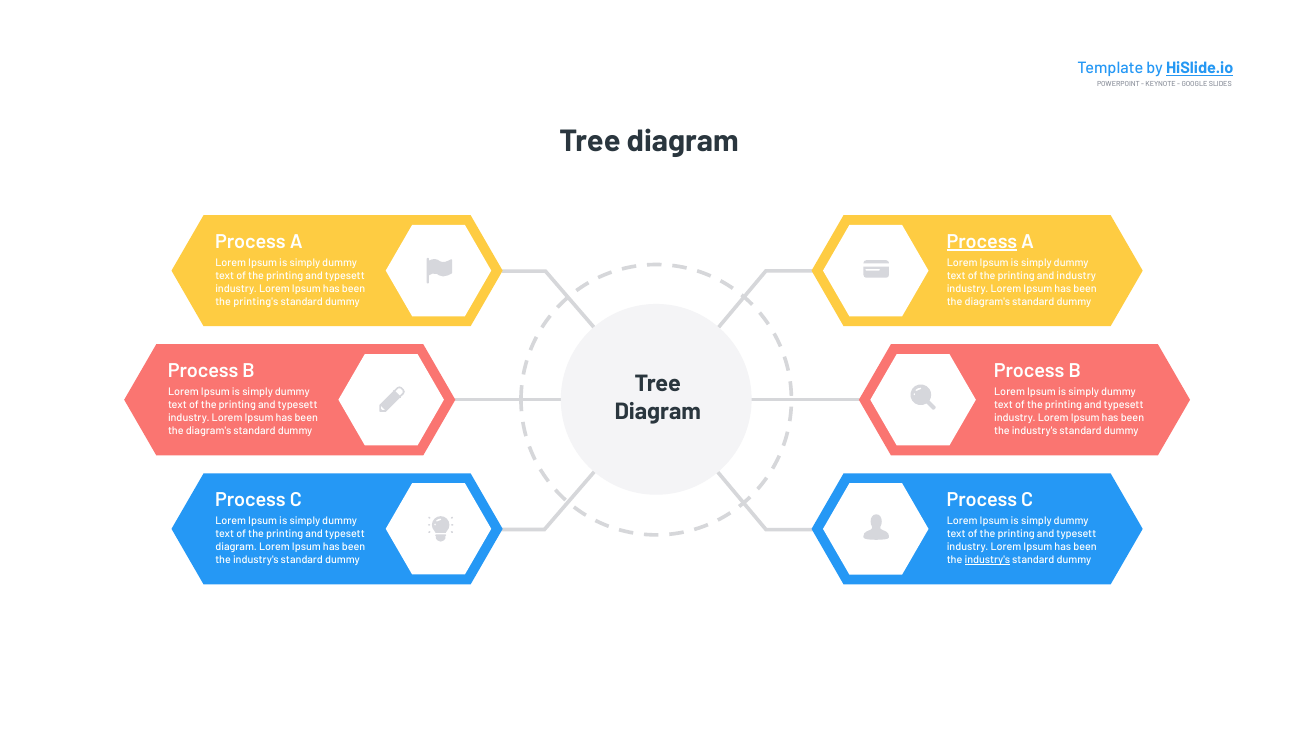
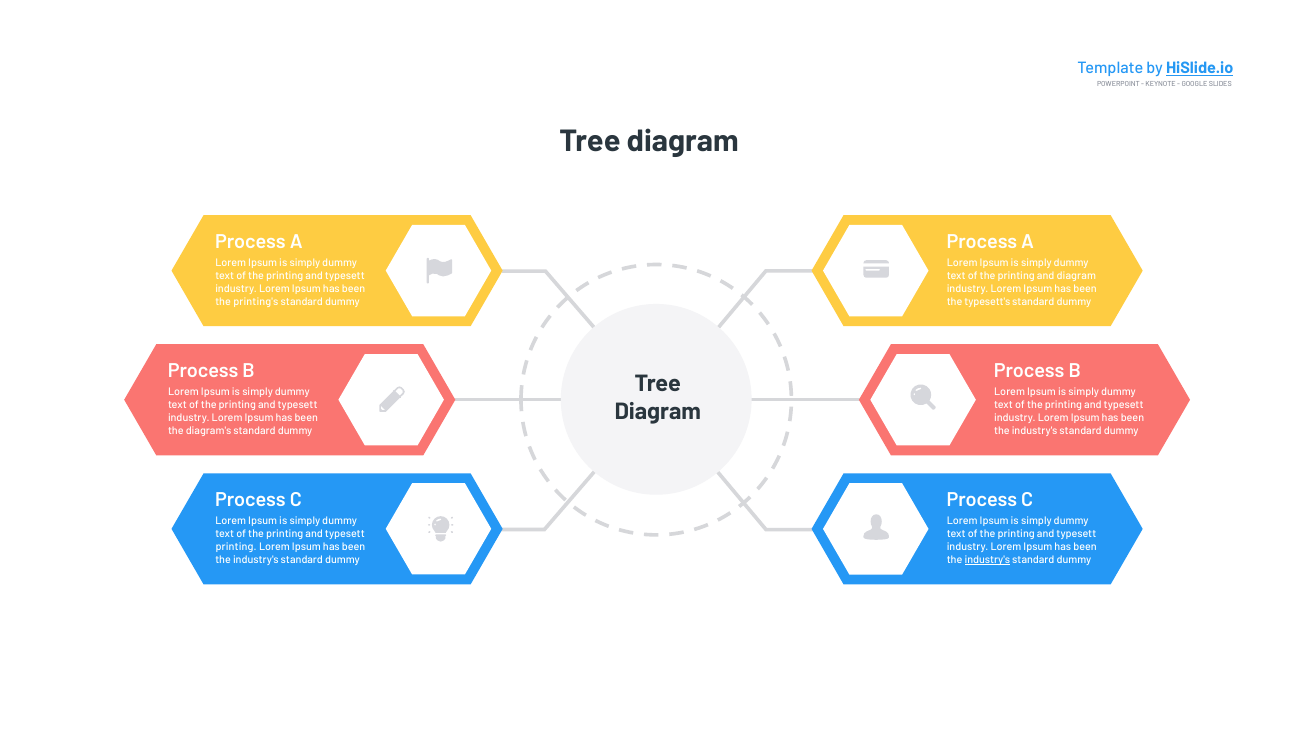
Process at (982, 242) underline: present -> none
and industry: industry -> diagram
diagram's at (987, 302): diagram's -> typesett's
diagram at (236, 547): diagram -> printing
